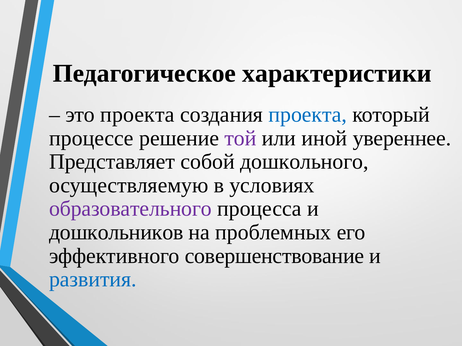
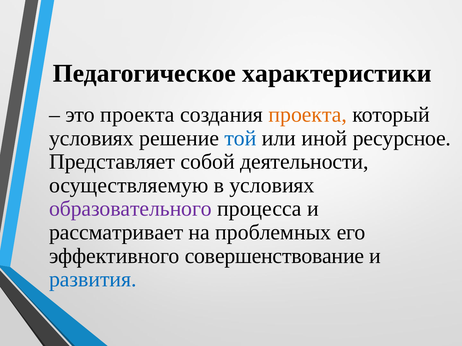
проекта at (308, 115) colour: blue -> orange
процессе at (91, 138): процессе -> условиях
той colour: purple -> blue
увереннее: увереннее -> ресурсное
дошкольного: дошкольного -> деятельности
дошкольников: дошкольников -> рассматривает
